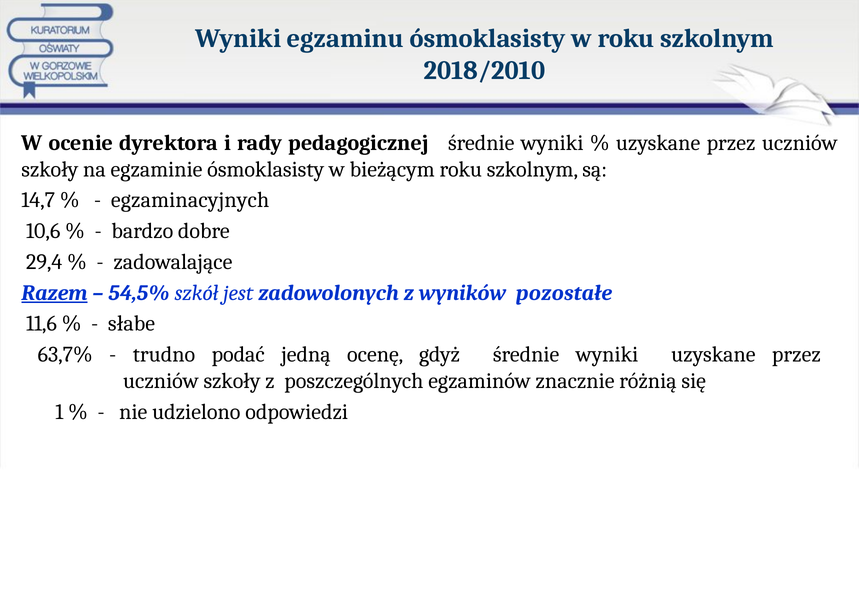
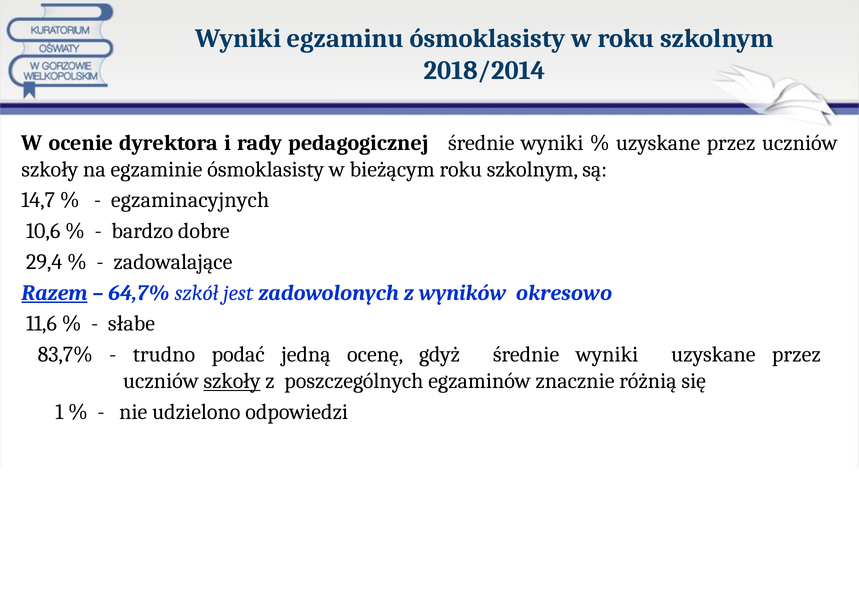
2018/2010: 2018/2010 -> 2018/2014
54,5%: 54,5% -> 64,7%
pozostałe: pozostałe -> okresowo
63,7%: 63,7% -> 83,7%
szkoły at (232, 381) underline: none -> present
